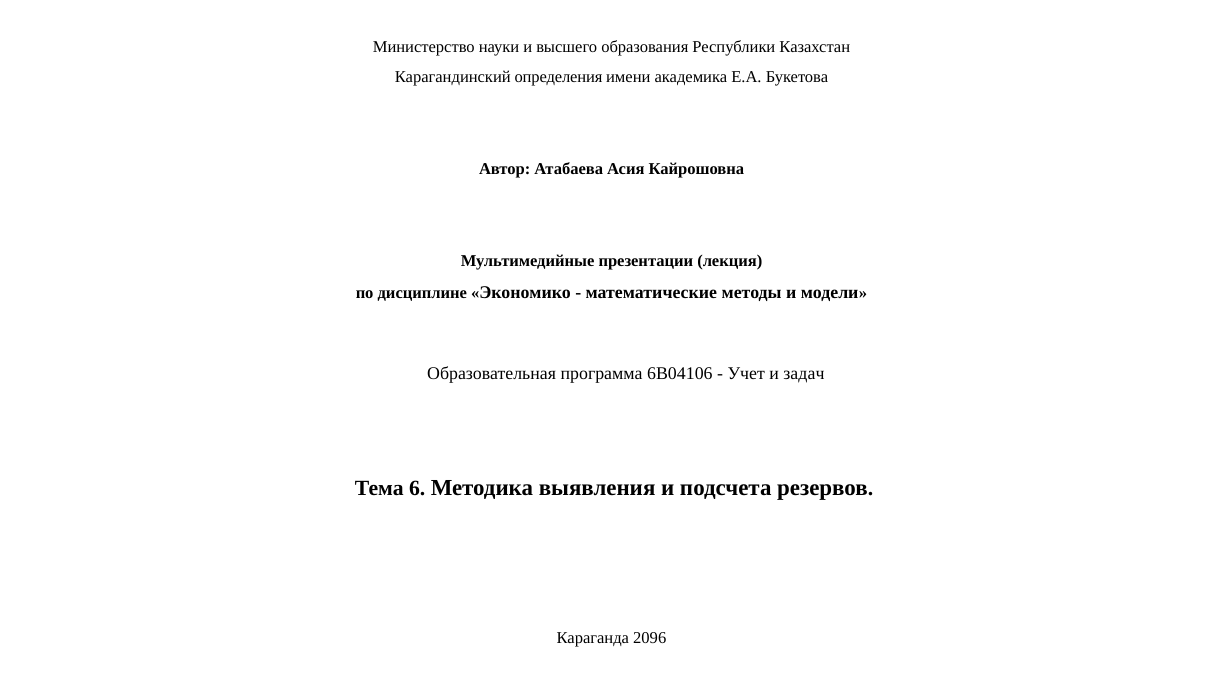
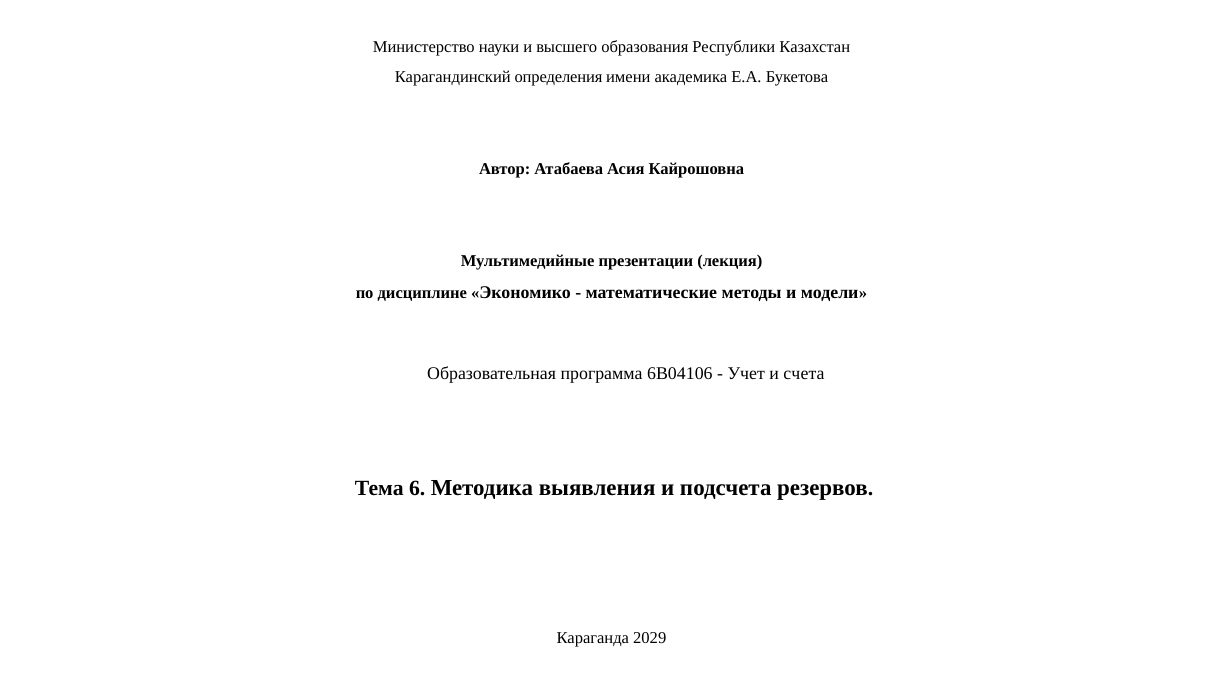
задач: задач -> счета
2096: 2096 -> 2029
